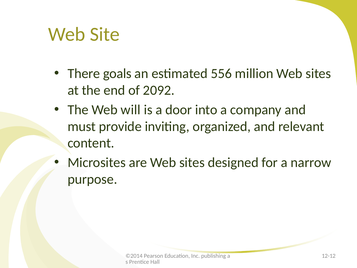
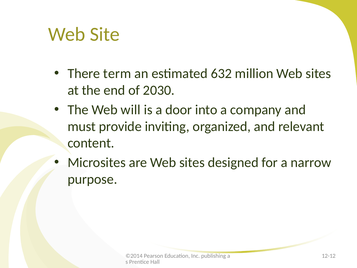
goals: goals -> term
556: 556 -> 632
2092: 2092 -> 2030
